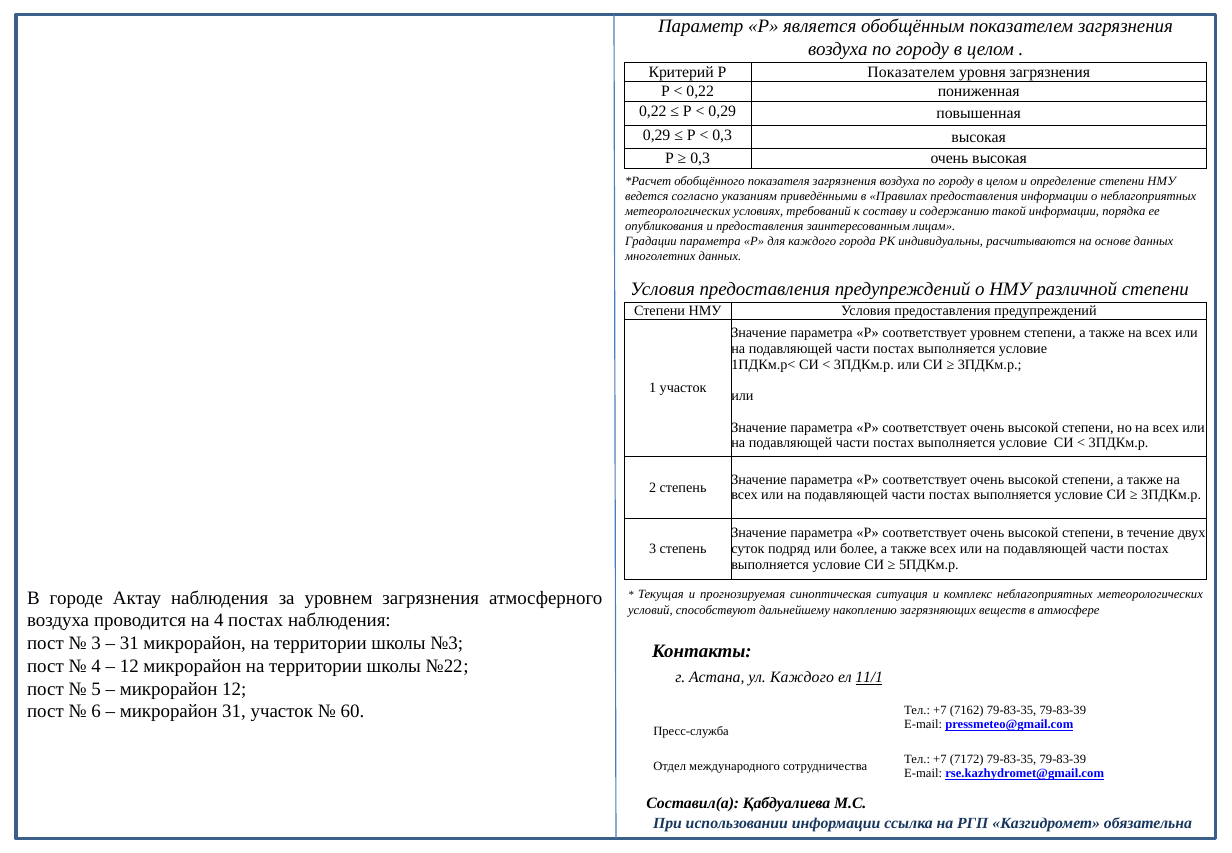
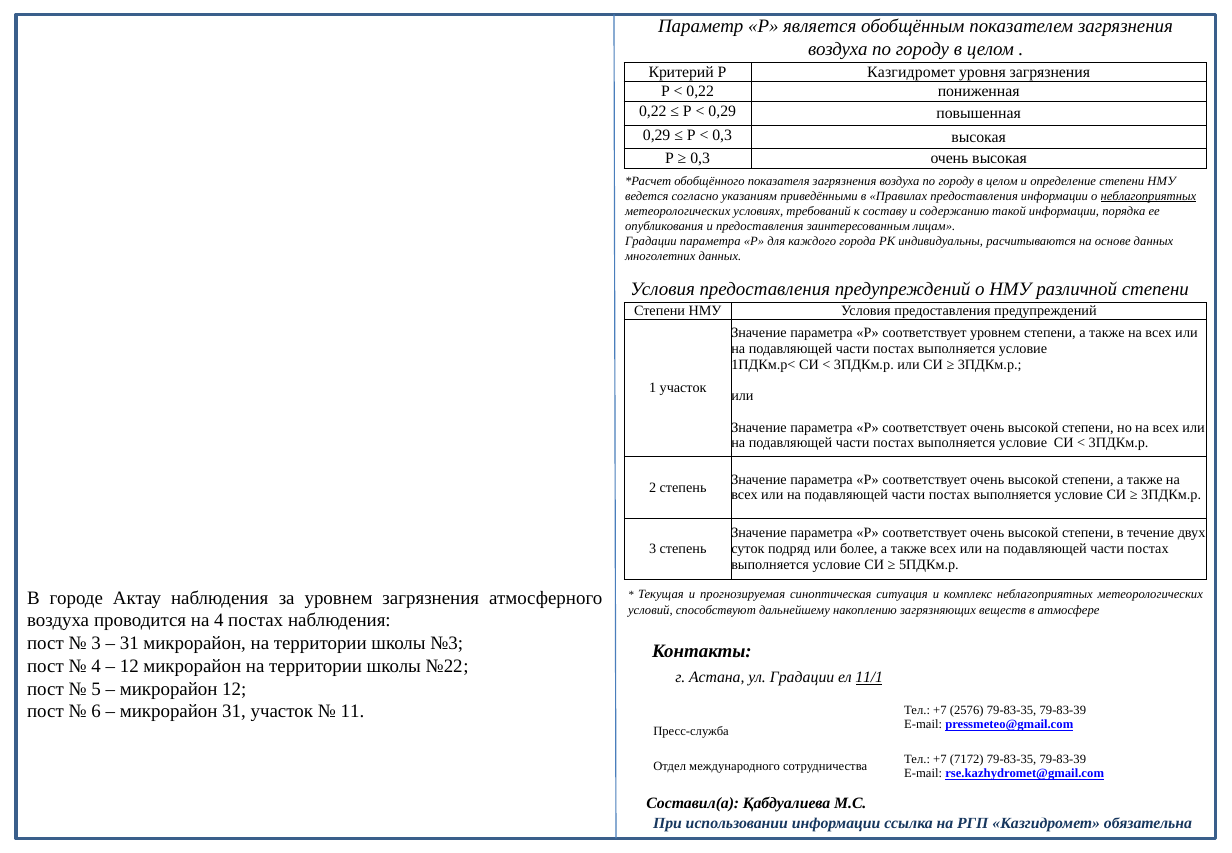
Р Показателем: Показателем -> Казгидромет
неблагоприятных at (1148, 196) underline: none -> present
ул Каждого: Каждого -> Градации
60: 60 -> 11
7162: 7162 -> 2576
